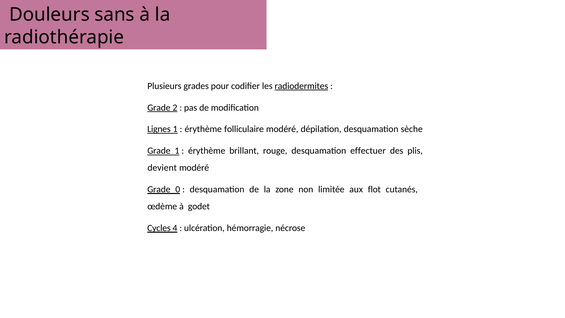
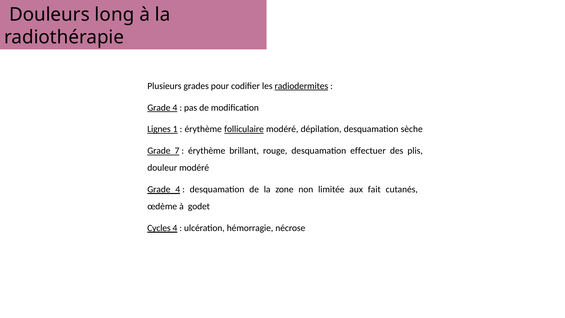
sans: sans -> long
2 at (175, 108): 2 -> 4
folliculaire underline: none -> present
Grade 1: 1 -> 7
devient: devient -> douleur
0 at (178, 189): 0 -> 4
flot: flot -> fait
